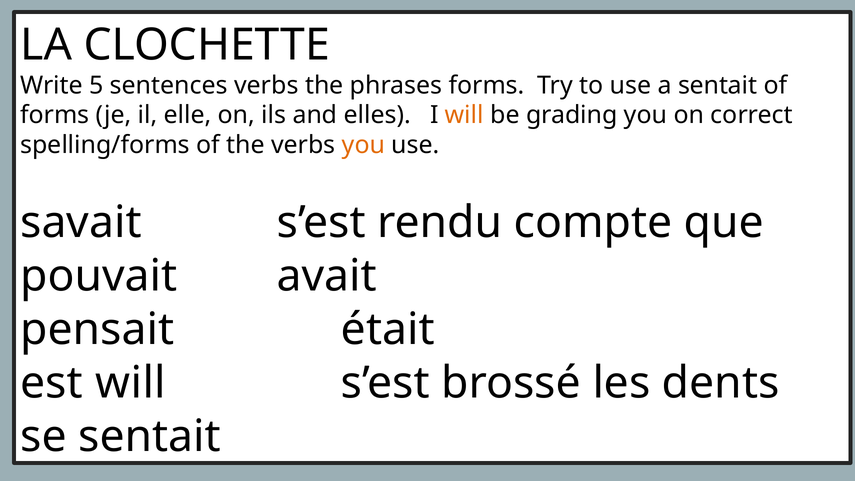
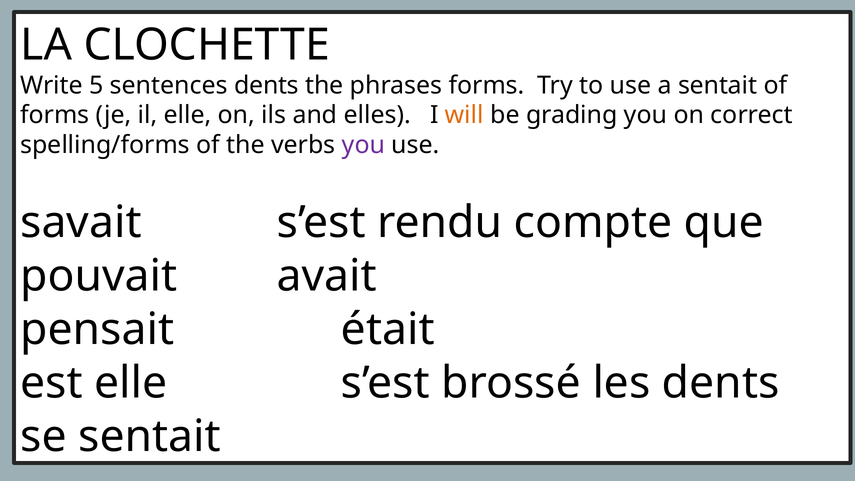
sentences verbs: verbs -> dents
you at (363, 145) colour: orange -> purple
est will: will -> elle
